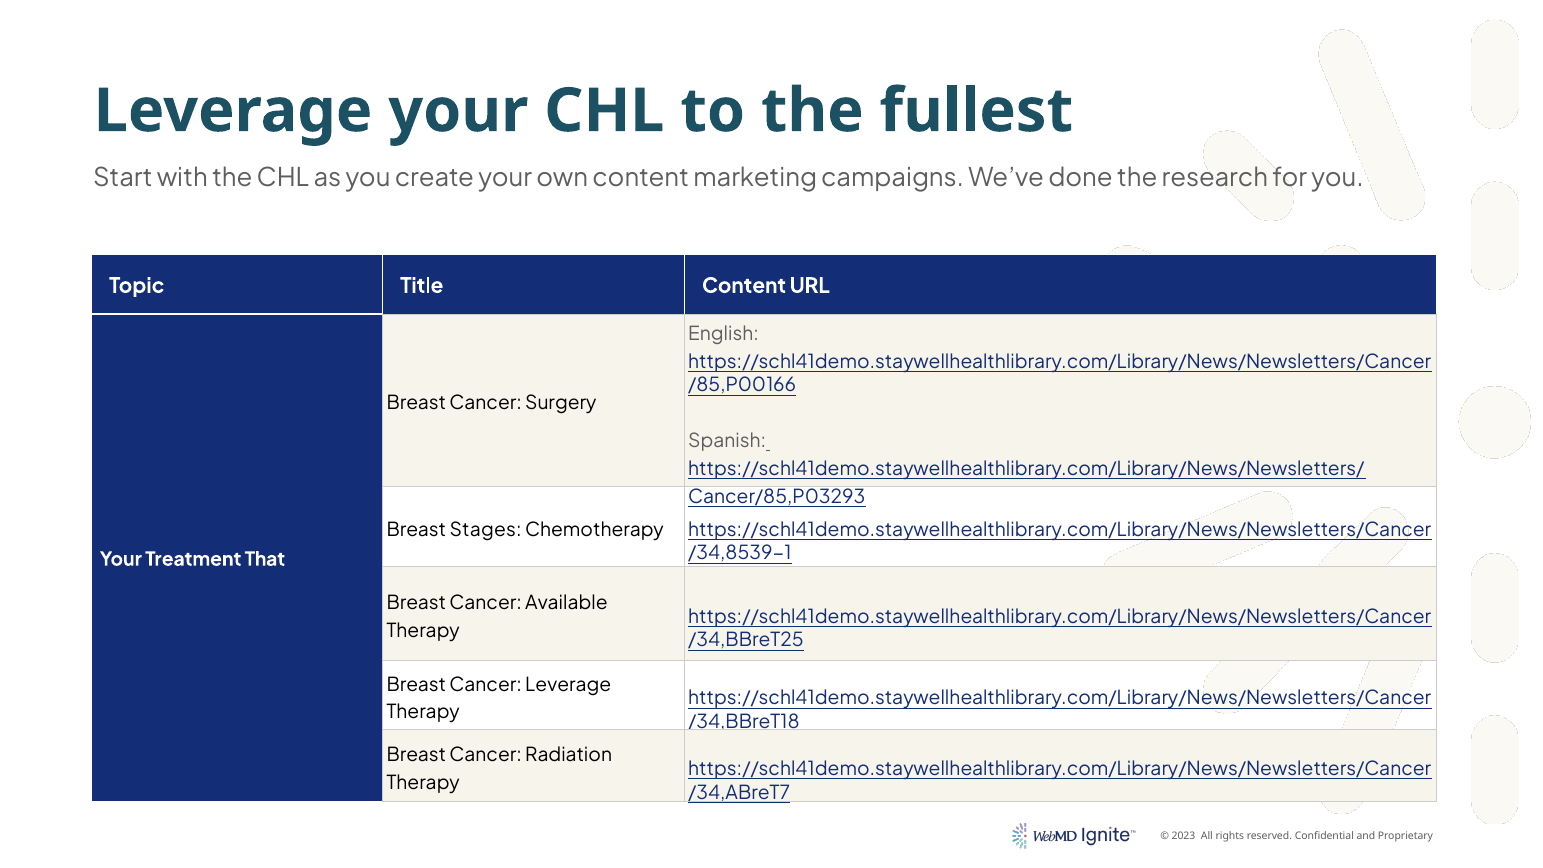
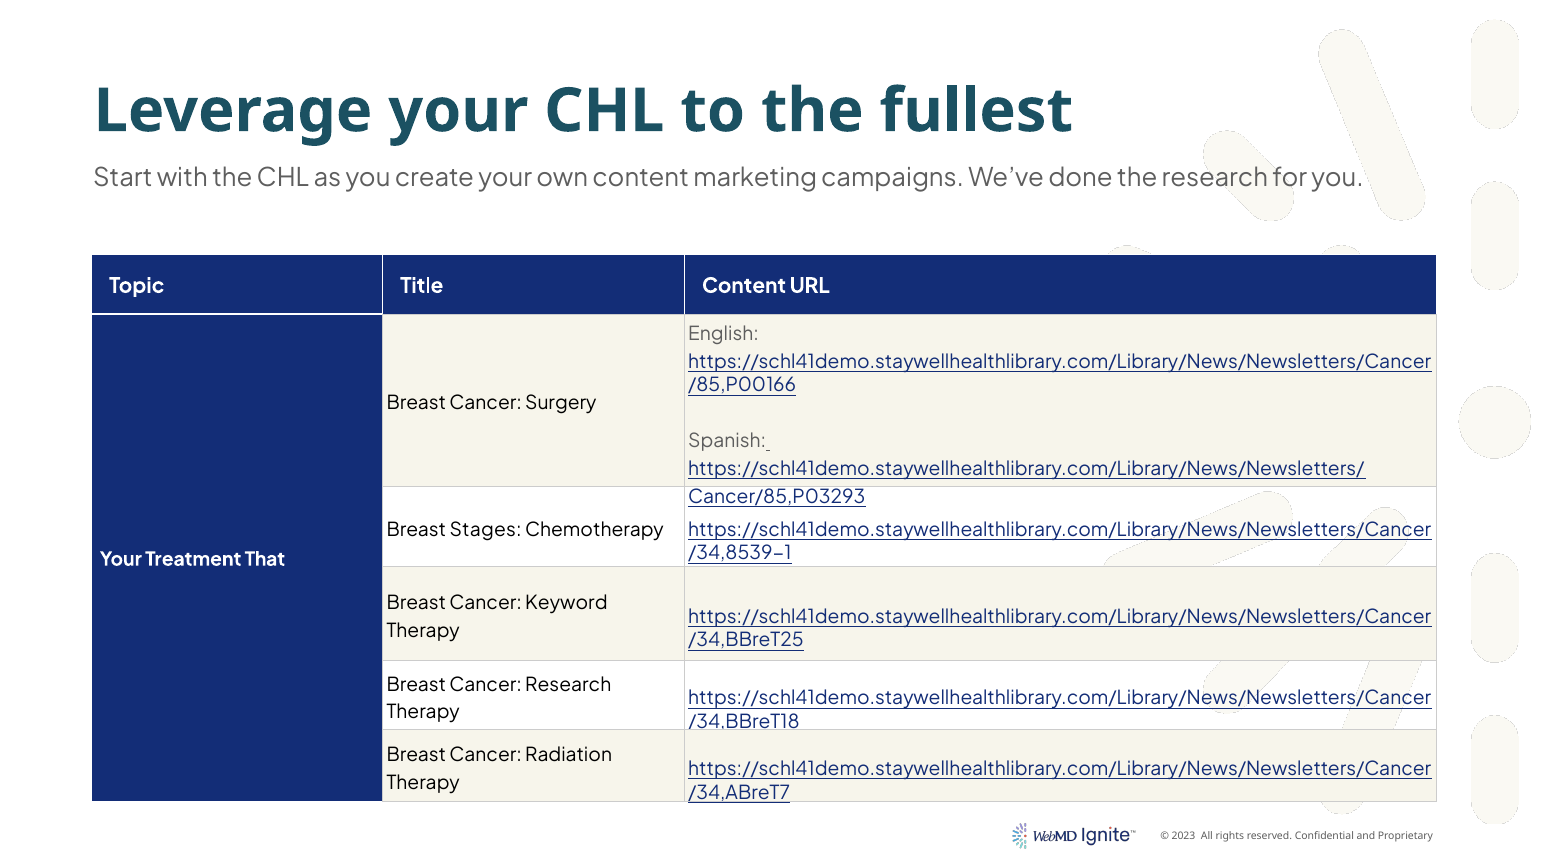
Available: Available -> Keyword
Cancer Leverage: Leverage -> Research
